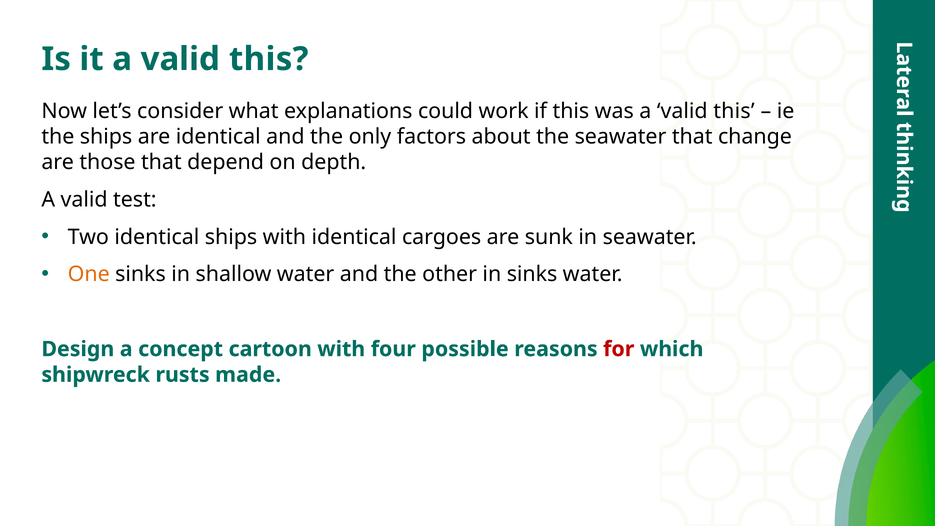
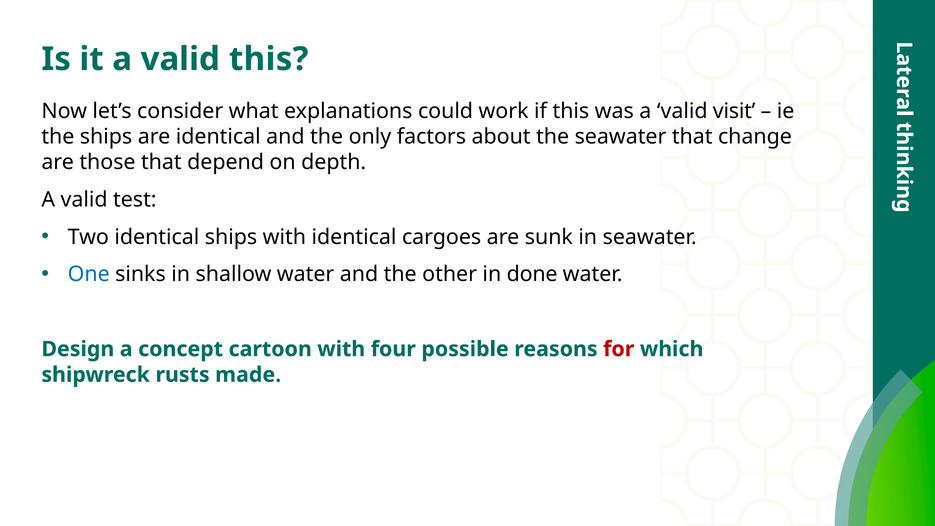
was a valid this: this -> visit
One colour: orange -> blue
in sinks: sinks -> done
